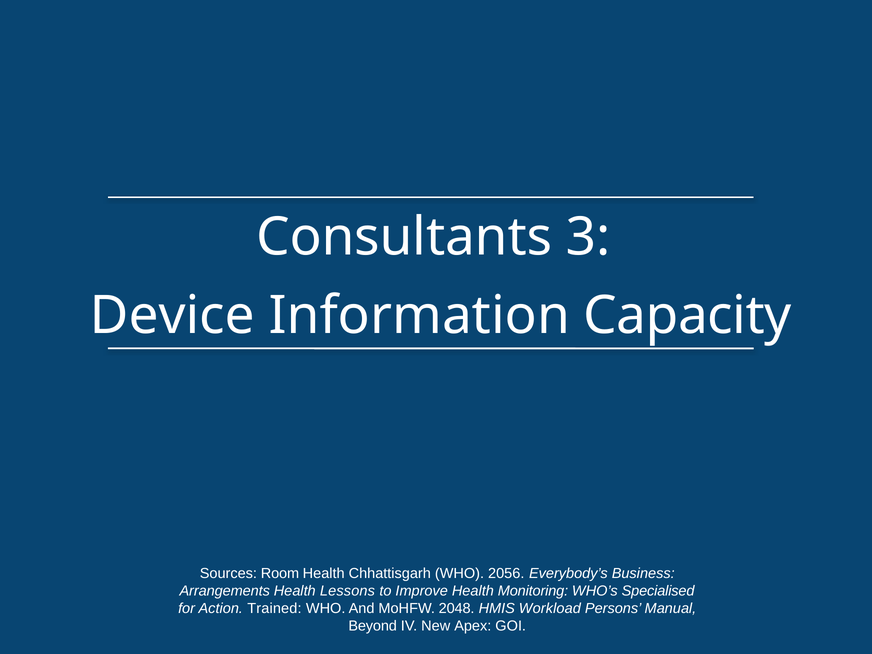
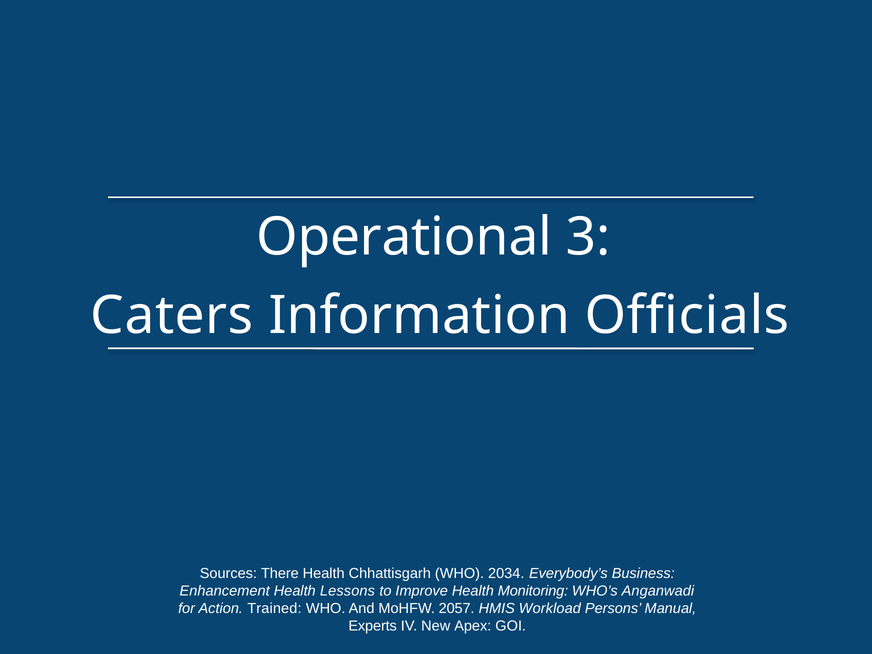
Consultants: Consultants -> Operational
Device: Device -> Caters
Capacity: Capacity -> Officials
Room: Room -> There
2056: 2056 -> 2034
Arrangements: Arrangements -> Enhancement
Specialised: Specialised -> Anganwadi
2048: 2048 -> 2057
Beyond: Beyond -> Experts
